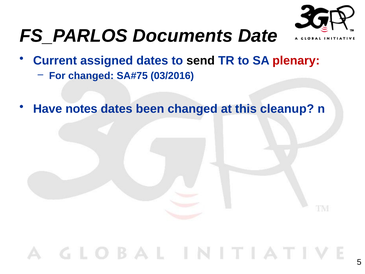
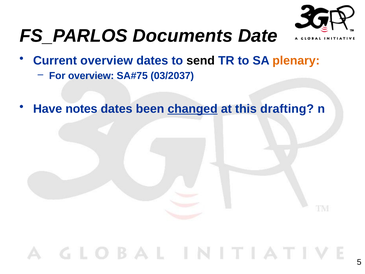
Current assigned: assigned -> overview
plenary colour: red -> orange
For changed: changed -> overview
03/2016: 03/2016 -> 03/2037
changed at (193, 109) underline: none -> present
cleanup: cleanup -> drafting
